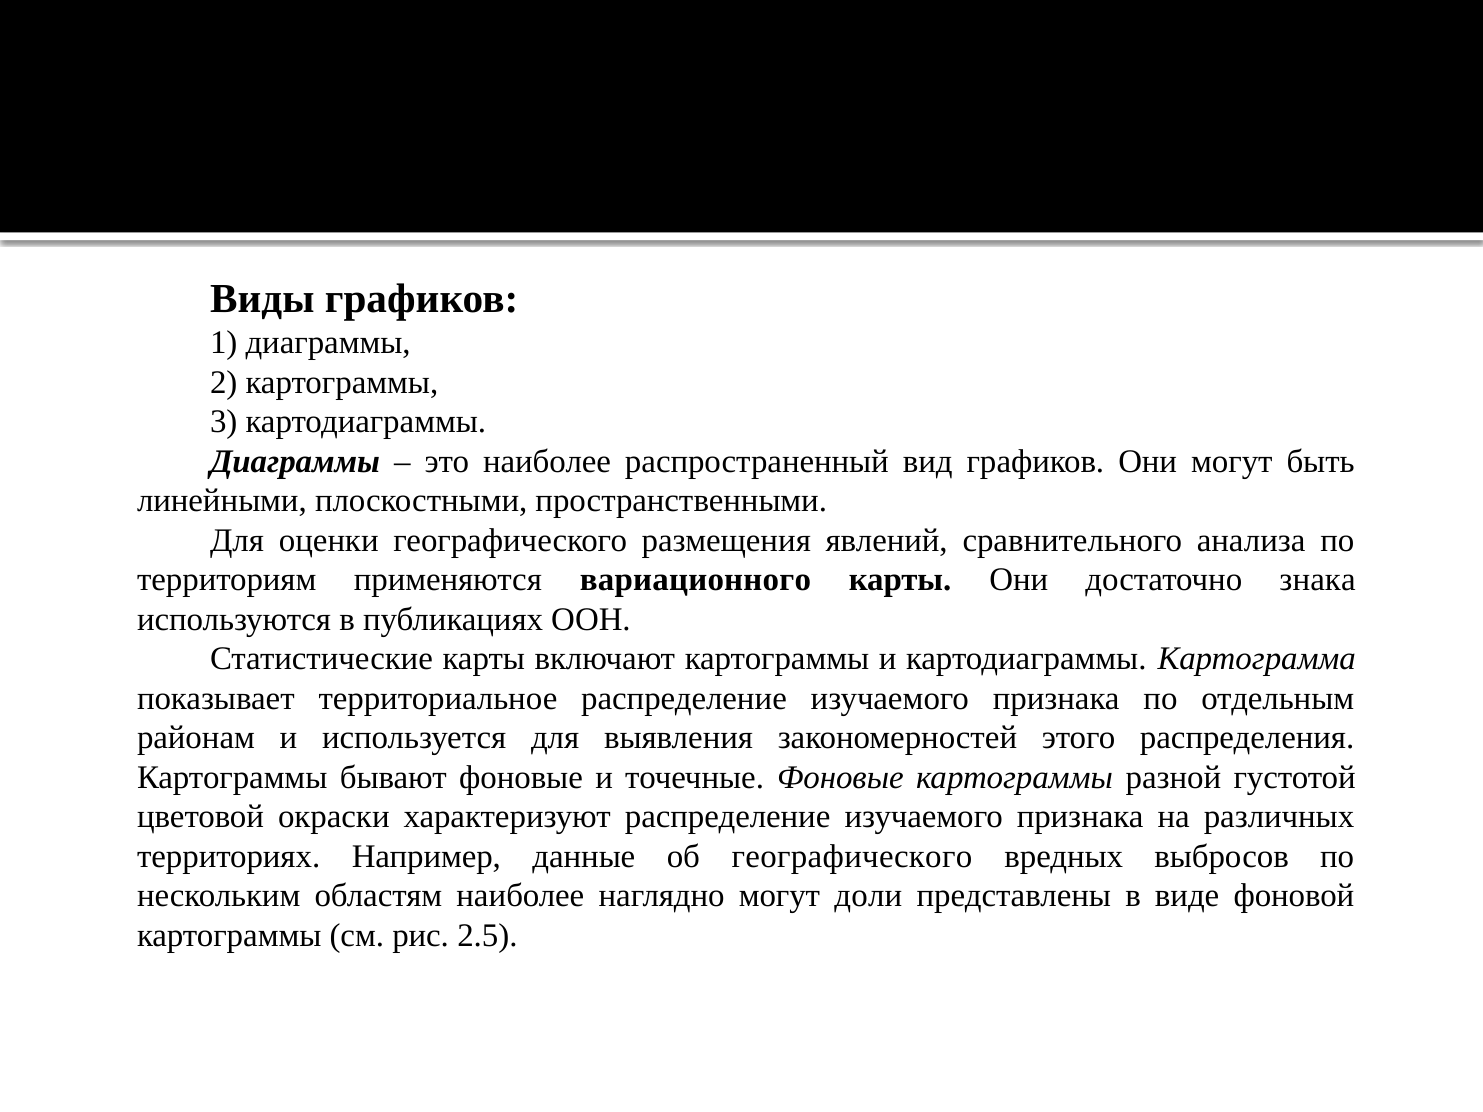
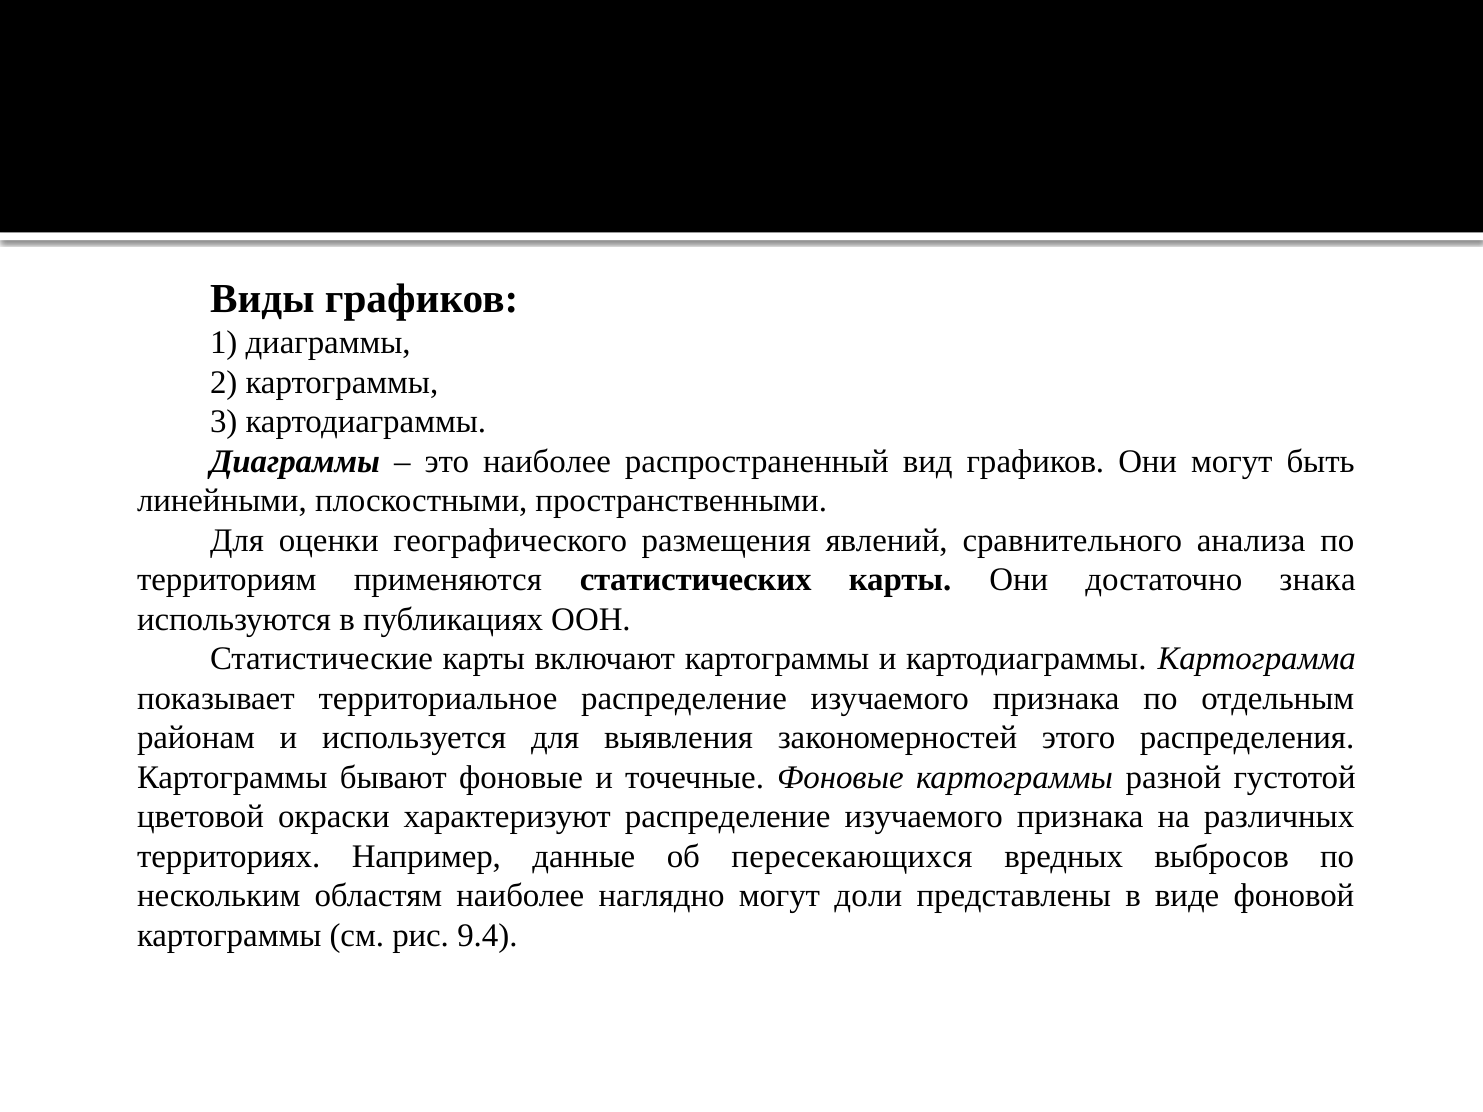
вариационного: вариационного -> статистических
об географического: географического -> пересекающихся
2.5: 2.5 -> 9.4
